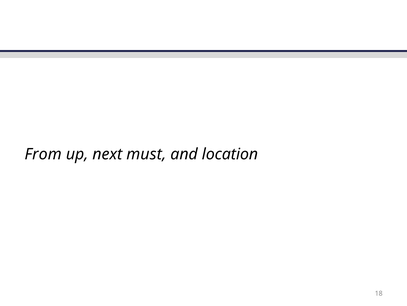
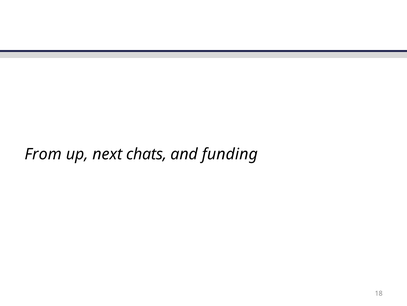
must: must -> chats
location: location -> funding
